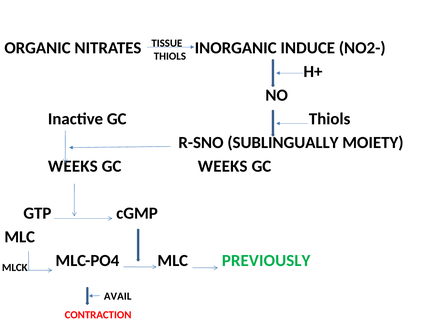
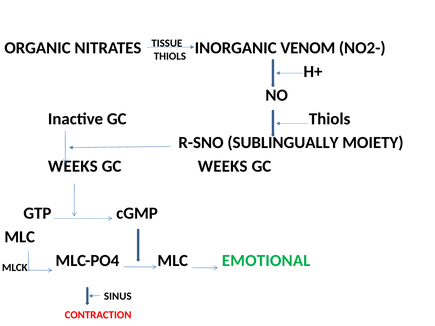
INDUCE: INDUCE -> VENOM
PREVIOUSLY: PREVIOUSLY -> EMOTIONAL
AVAIL: AVAIL -> SINUS
